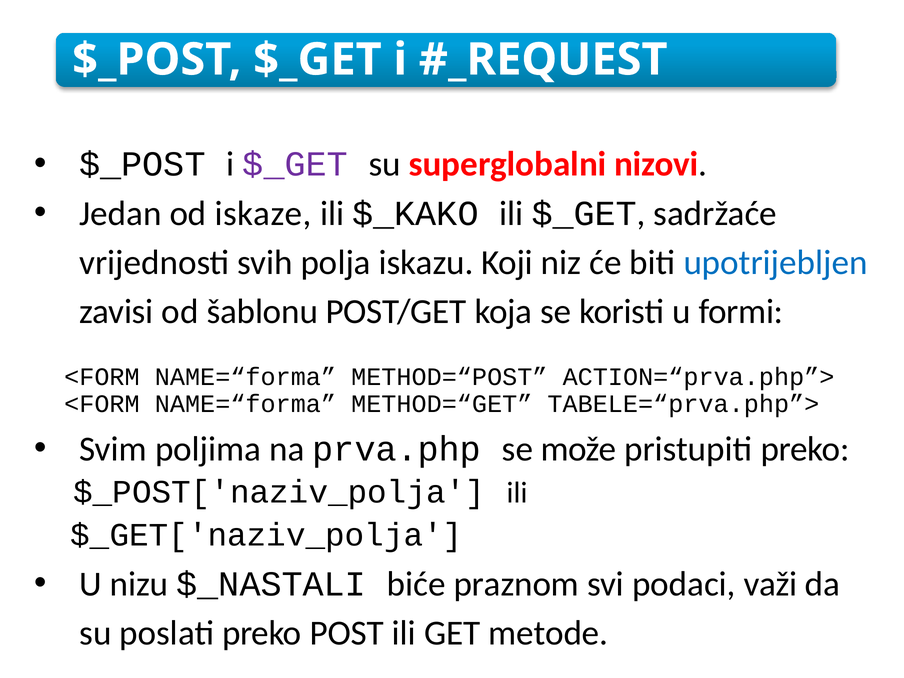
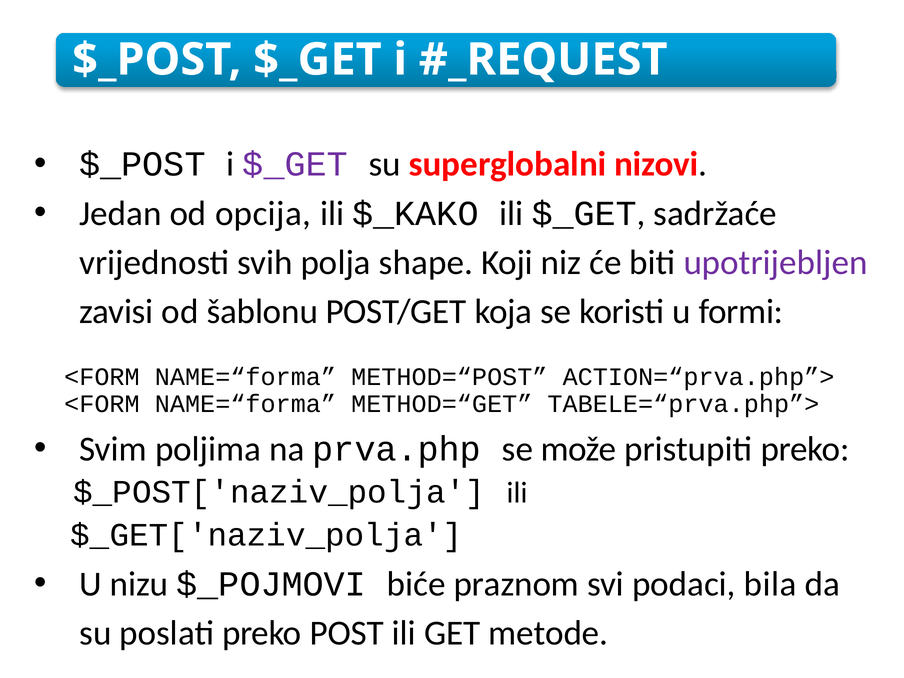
iskaze: iskaze -> opcija
iskazu: iskazu -> shape
upotrijebljen colour: blue -> purple
$_NASTALI: $_NASTALI -> $_POJMOVI
važi: važi -> bila
